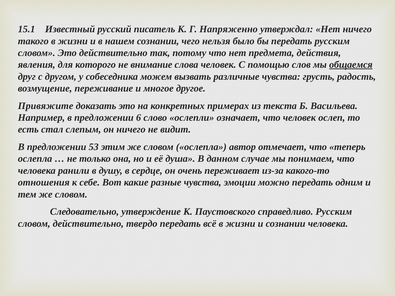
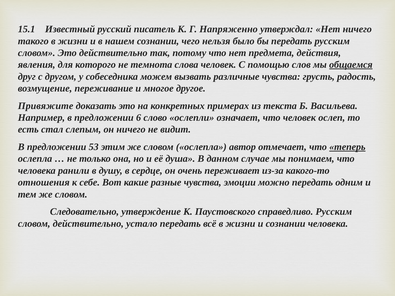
внимание: внимание -> темнота
теперь underline: none -> present
твердо: твердо -> устало
